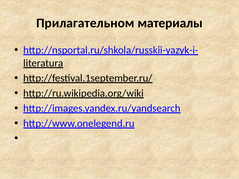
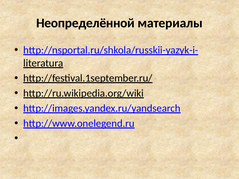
Прилагательном: Прилагательном -> Неопределённой
